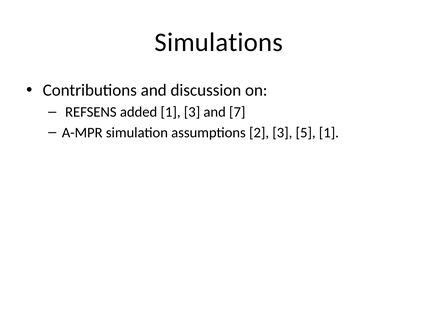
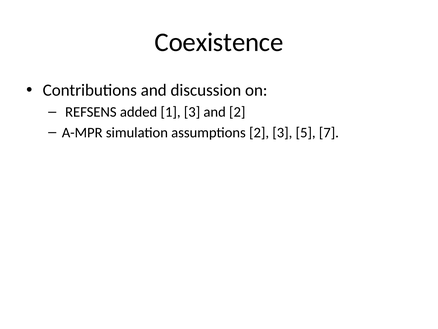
Simulations: Simulations -> Coexistence
and 7: 7 -> 2
5 1: 1 -> 7
